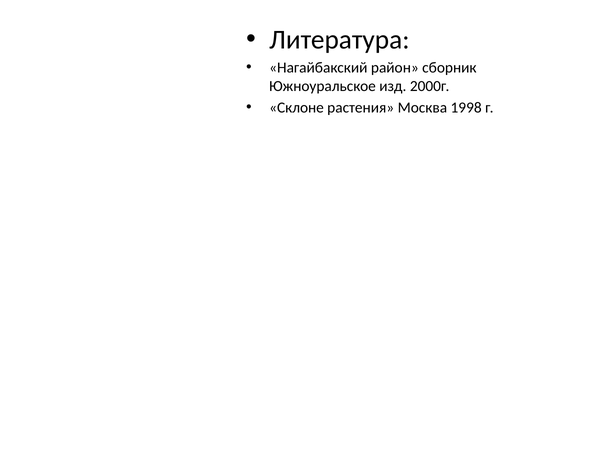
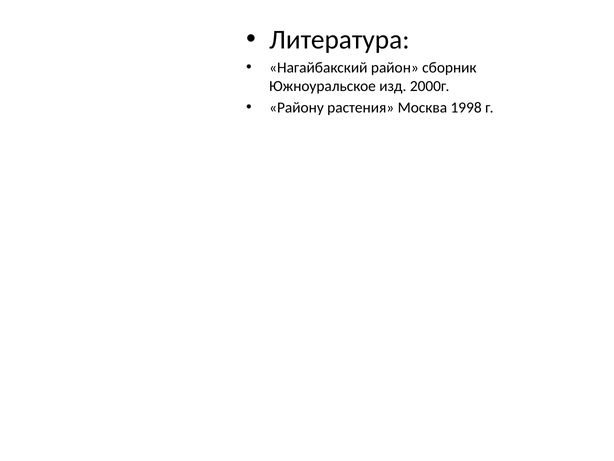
Склоне: Склоне -> Району
